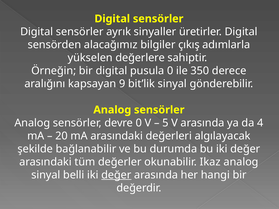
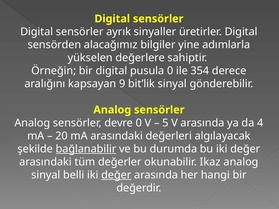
çıkış: çıkış -> yine
350: 350 -> 354
bağlanabilir underline: none -> present
